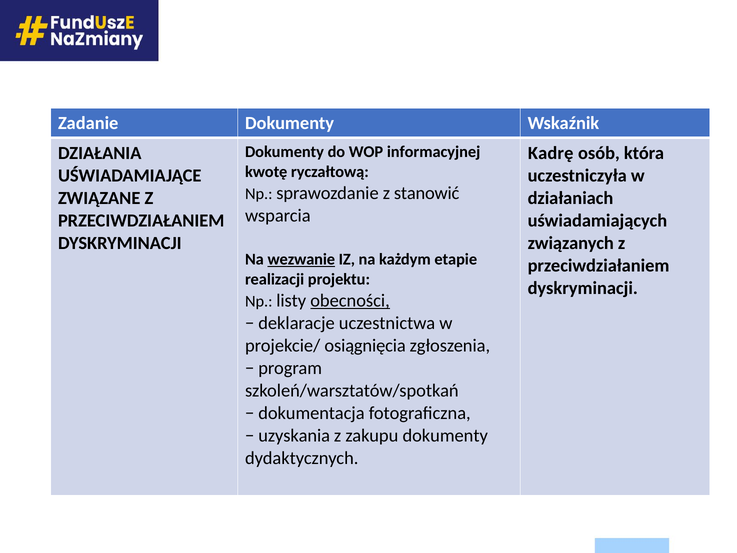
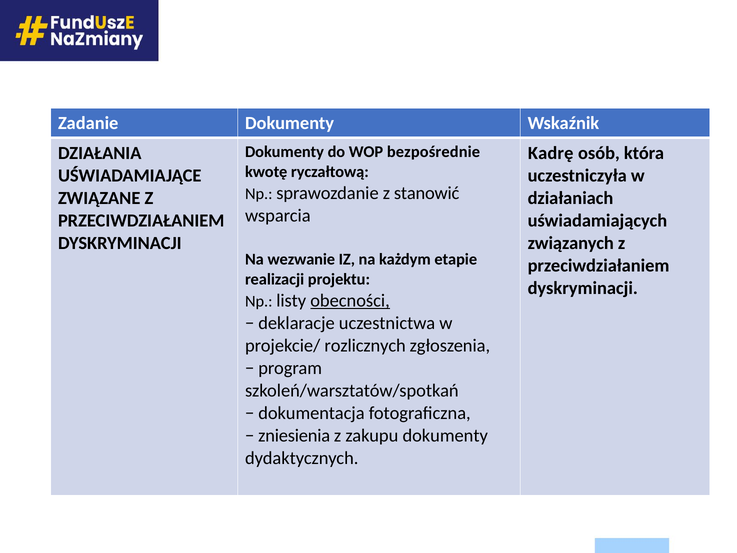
informacyjnej: informacyjnej -> bezpośrednie
wezwanie underline: present -> none
osiągnięcia: osiągnięcia -> rozlicznych
uzyskania: uzyskania -> zniesienia
